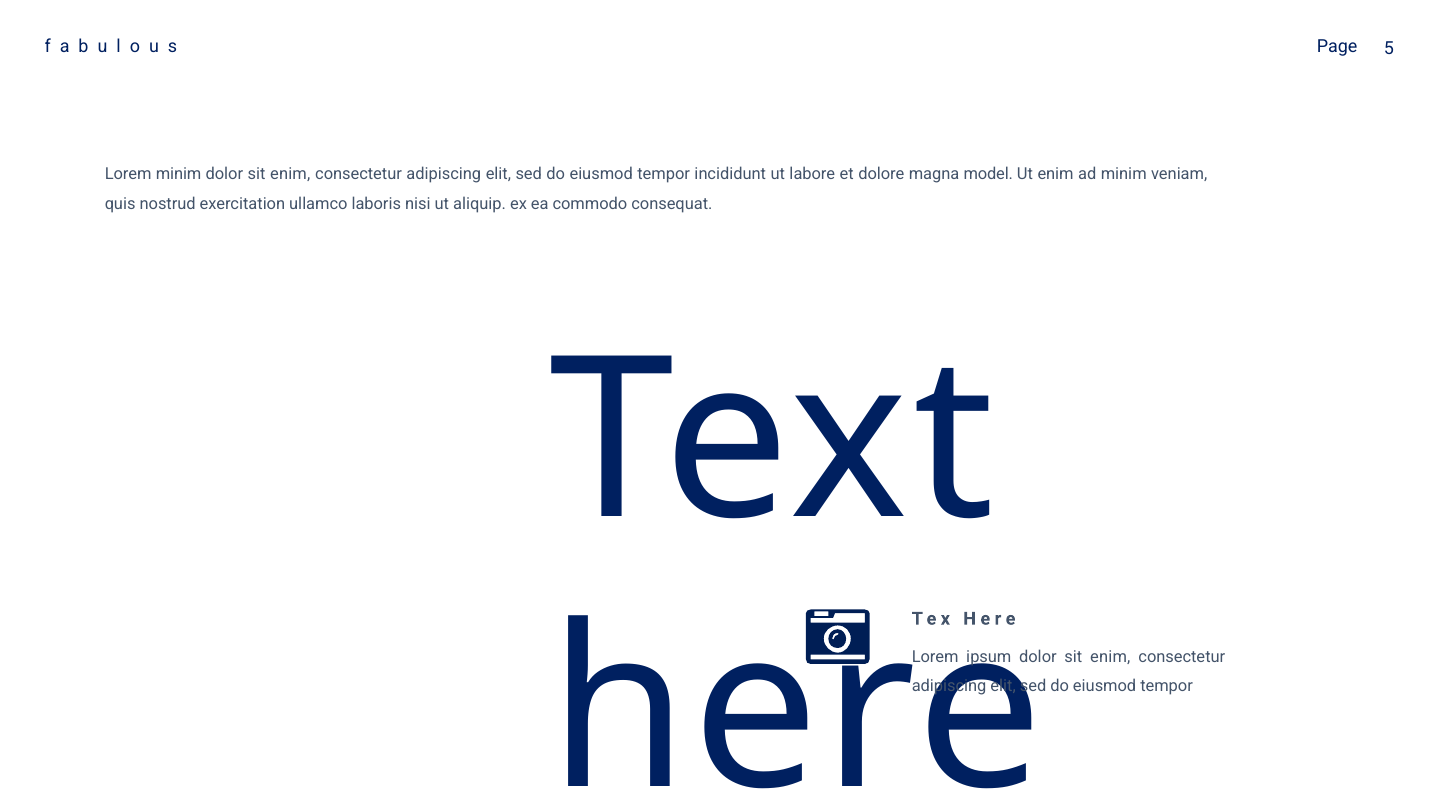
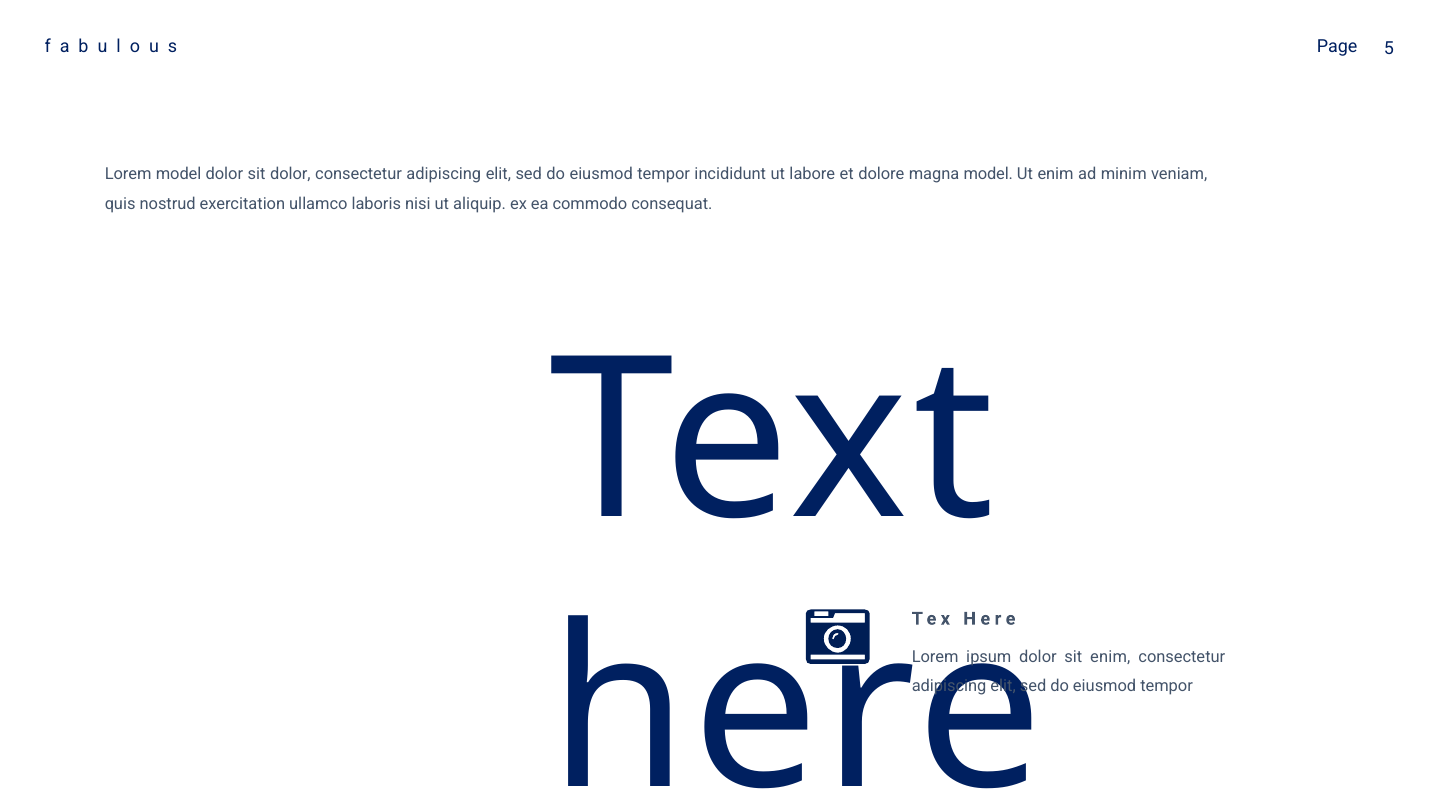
Lorem minim: minim -> model
enim at (290, 174): enim -> dolor
